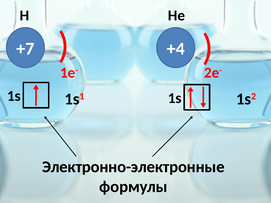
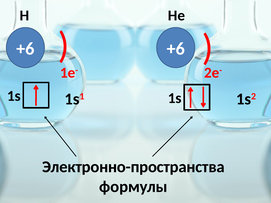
+7 at (25, 49): +7 -> +6
+4 at (176, 49): +4 -> +6
Электронно-электронные: Электронно-электронные -> Электронно-пространства
